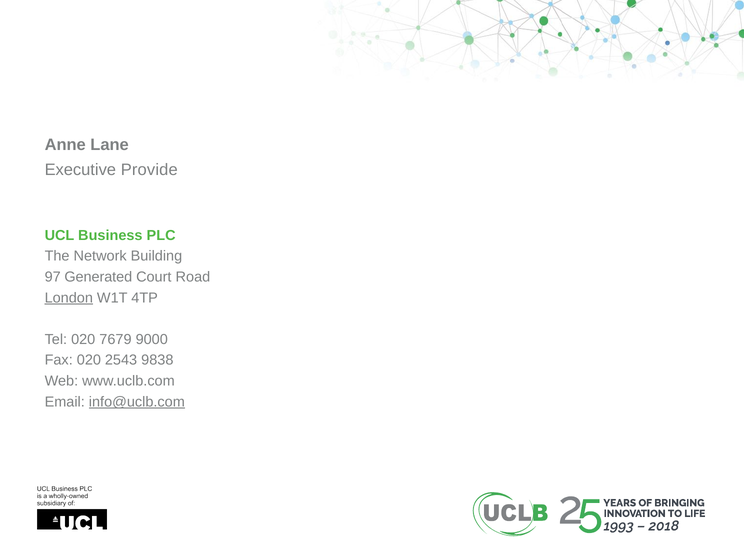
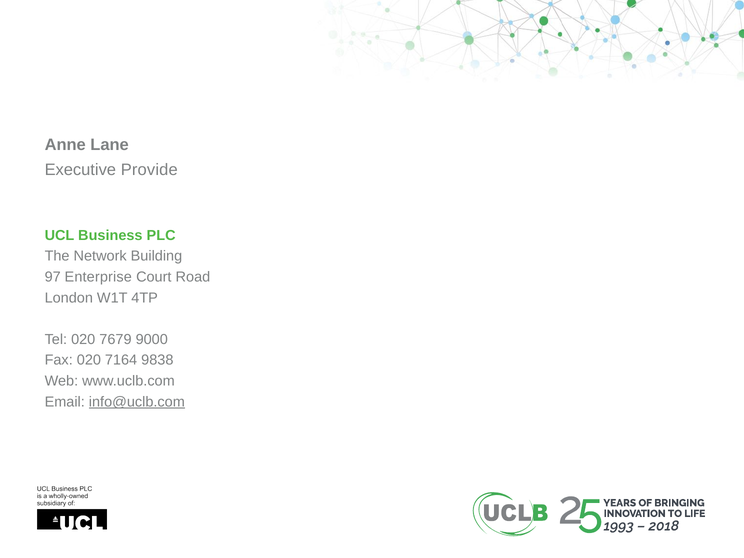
Generated: Generated -> Enterprise
London underline: present -> none
2543: 2543 -> 7164
